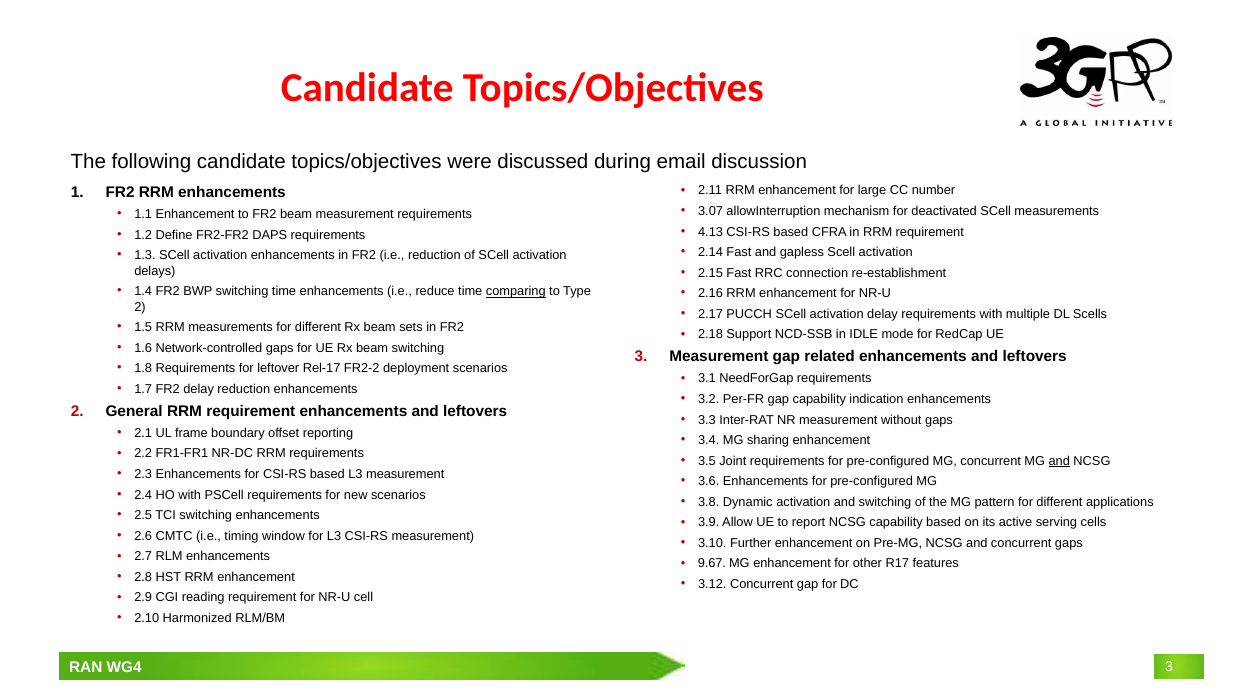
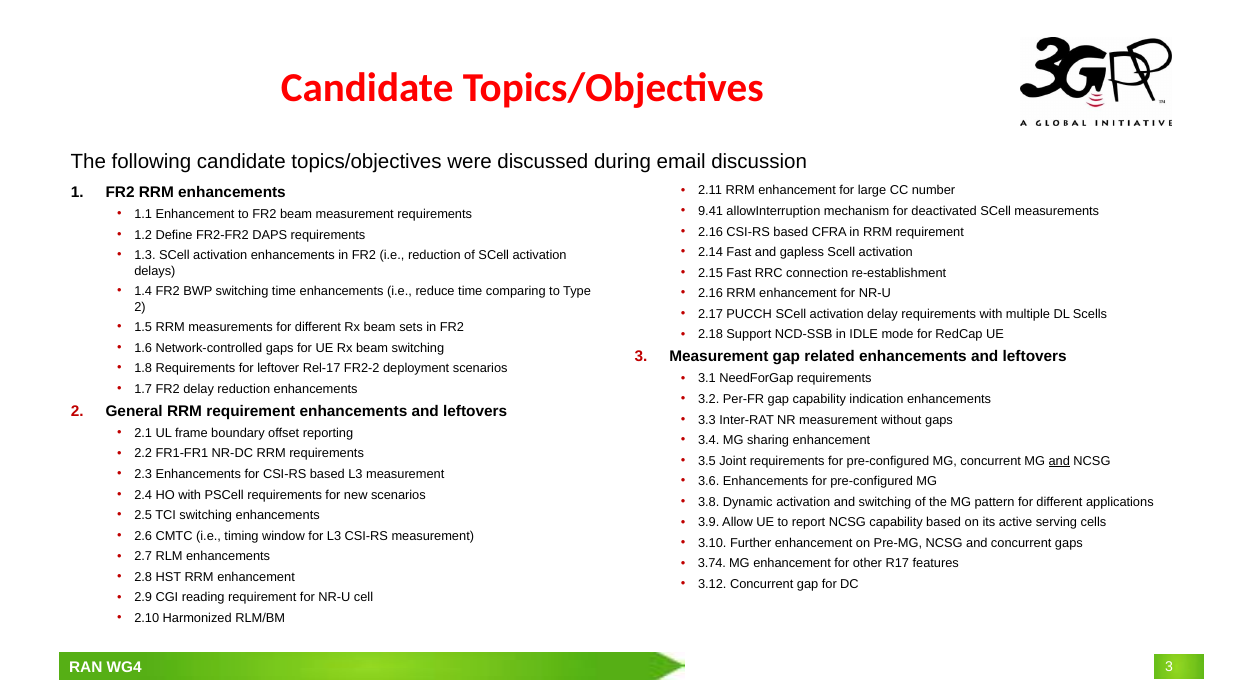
3.07: 3.07 -> 9.41
4.13 at (711, 232): 4.13 -> 2.16
comparing underline: present -> none
9.67: 9.67 -> 3.74
